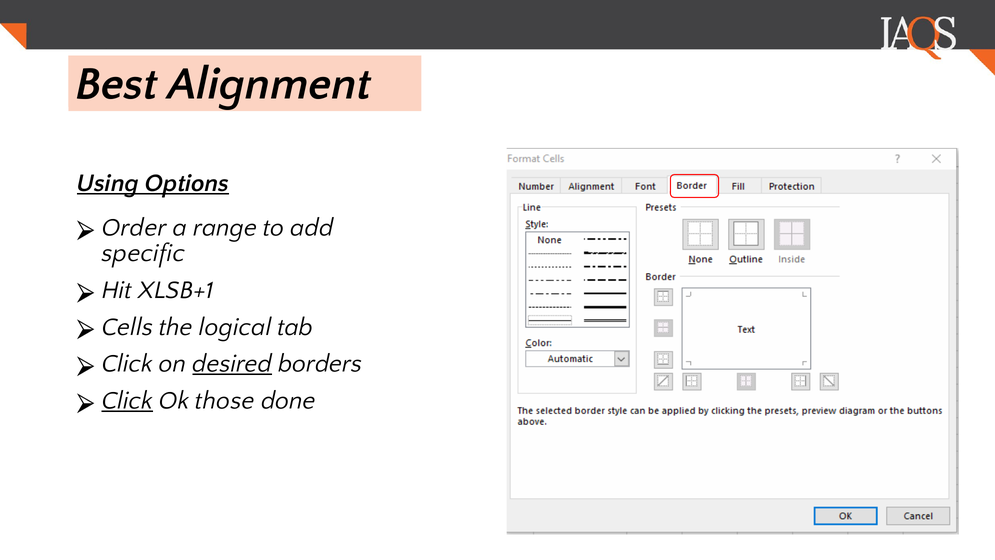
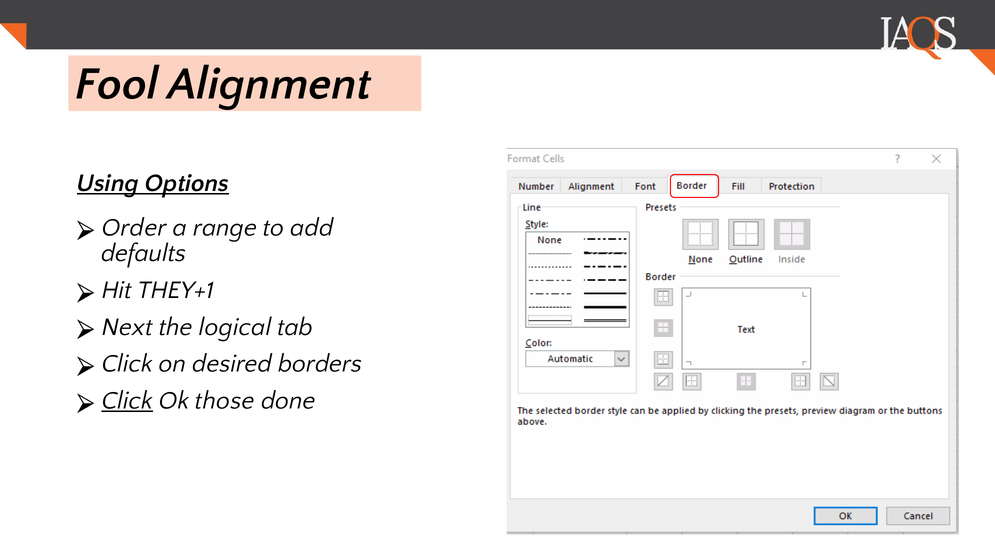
Best: Best -> Fool
specific: specific -> defaults
XLSB+1: XLSB+1 -> THEY+1
Cells: Cells -> Next
desired underline: present -> none
